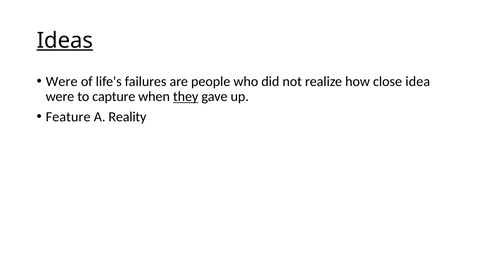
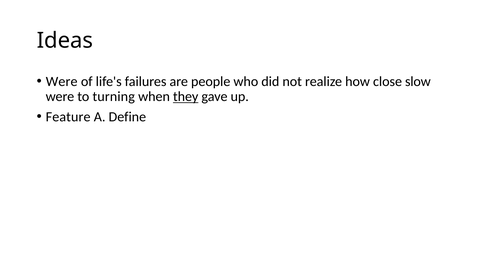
Ideas underline: present -> none
idea: idea -> slow
capture: capture -> turning
Reality: Reality -> Define
